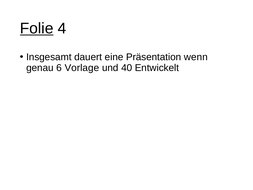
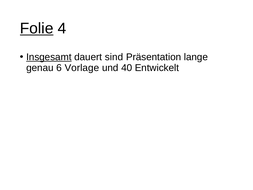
Insgesamt underline: none -> present
eine: eine -> sind
wenn: wenn -> lange
